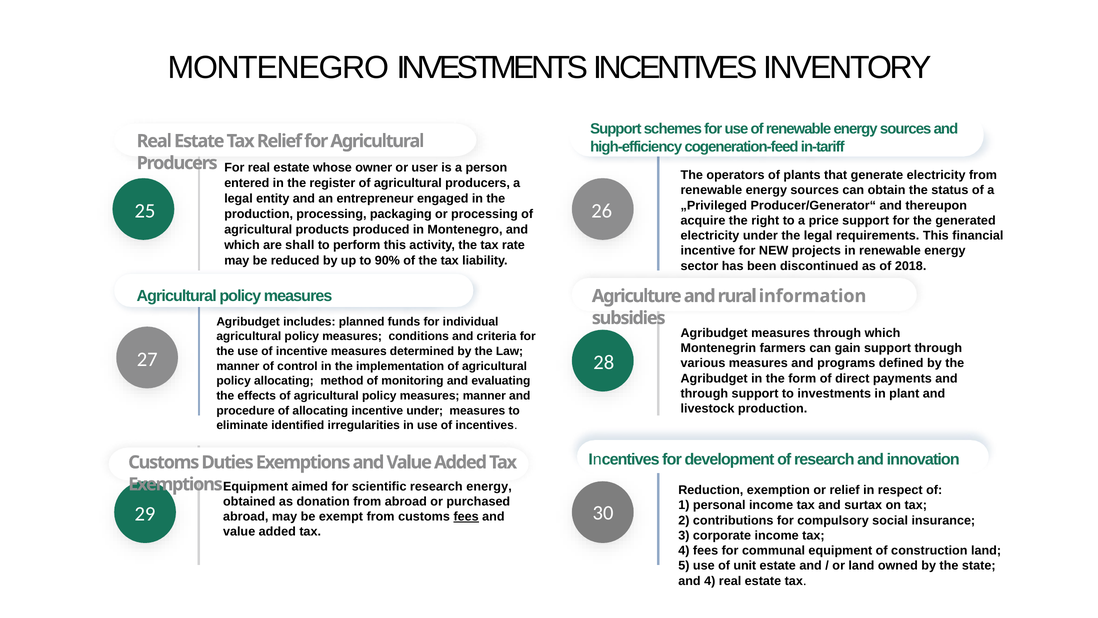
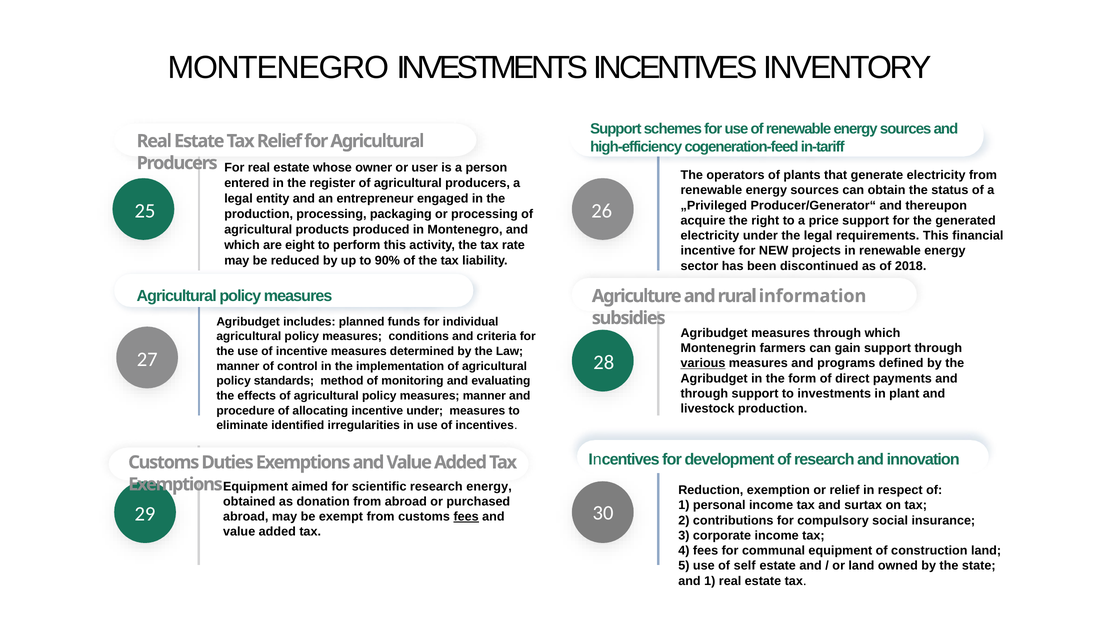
shall: shall -> eight
various underline: none -> present
policy allocating: allocating -> standards
unit: unit -> self
and 4: 4 -> 1
